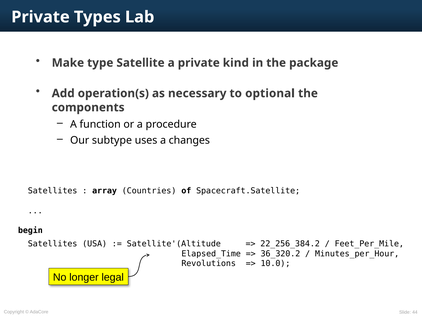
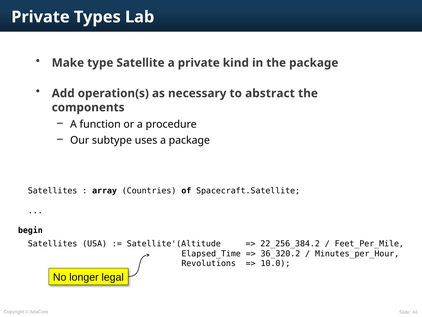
optional: optional -> abstract
a changes: changes -> package
